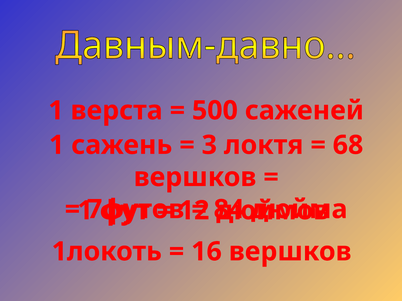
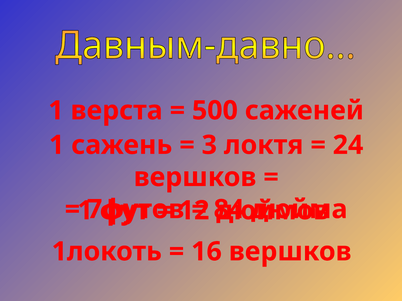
68: 68 -> 24
